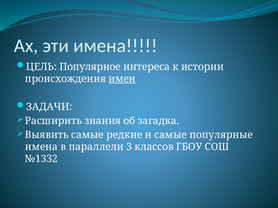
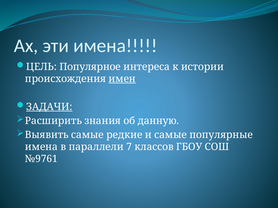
ЗАДАЧИ underline: none -> present
загадка: загадка -> данную
3: 3 -> 7
№1332: №1332 -> №9761
